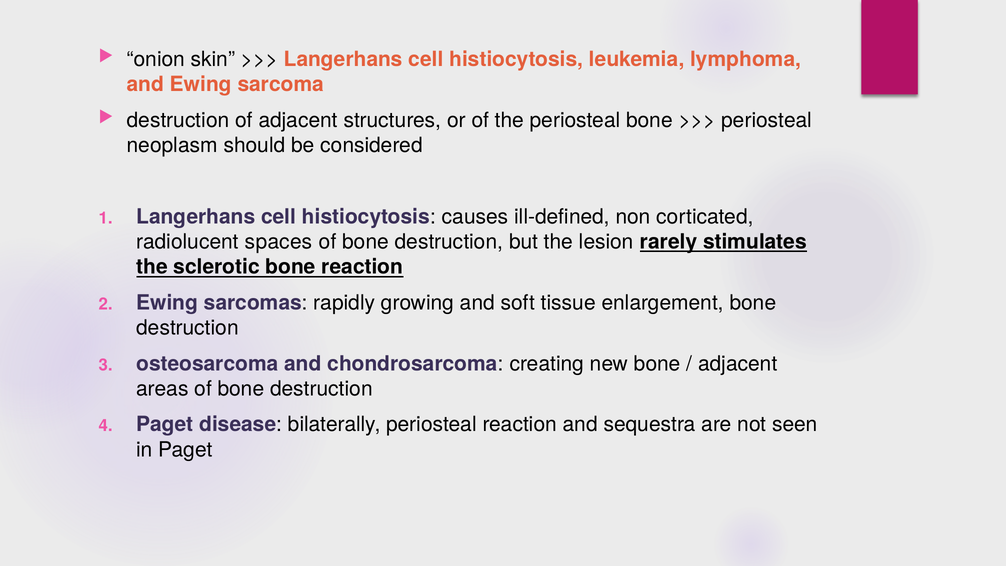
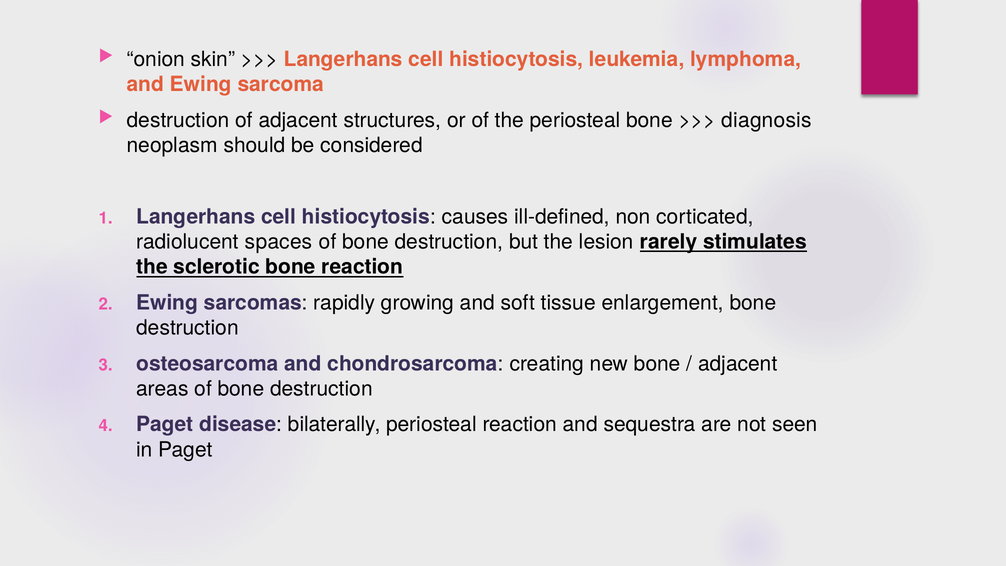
periosteal at (767, 120): periosteal -> diagnosis
